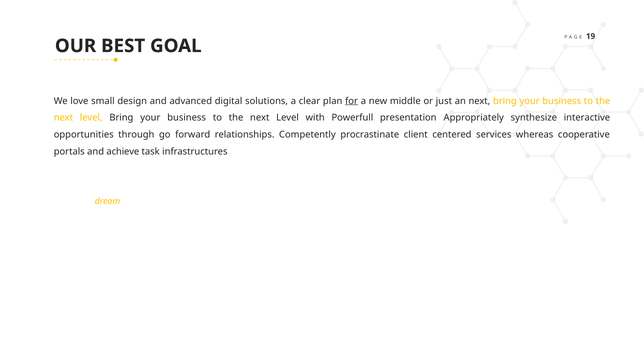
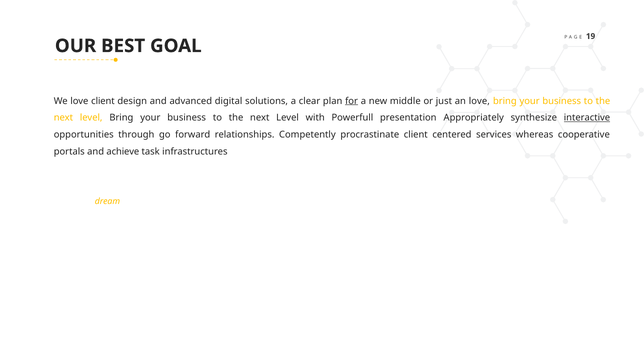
love small: small -> client
an next: next -> love
interactive underline: none -> present
